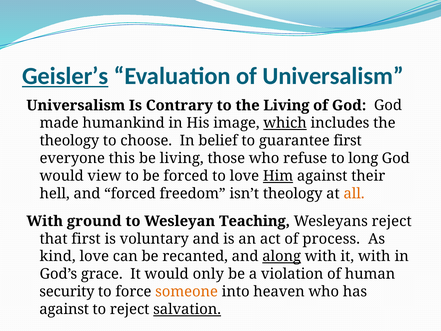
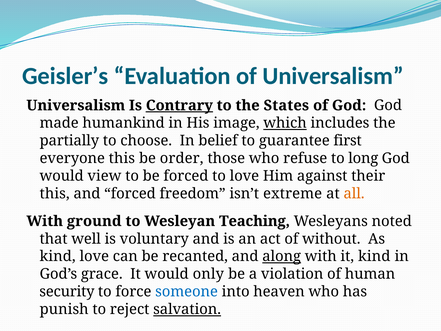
Geisler’s underline: present -> none
Contrary underline: none -> present
the Living: Living -> States
theology at (69, 141): theology -> partially
be living: living -> order
Him underline: present -> none
hell at (55, 194): hell -> this
isn’t theology: theology -> extreme
Wesleyans reject: reject -> noted
that first: first -> well
process: process -> without
it with: with -> kind
someone colour: orange -> blue
against at (64, 309): against -> punish
